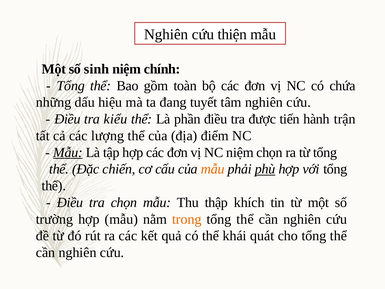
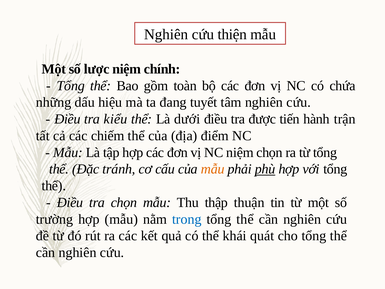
sinh: sinh -> lược
phần: phần -> dưới
lượng: lượng -> chiếm
Mẫu at (68, 152) underline: present -> none
chiến: chiến -> tránh
khích: khích -> thuận
trong colour: orange -> blue
